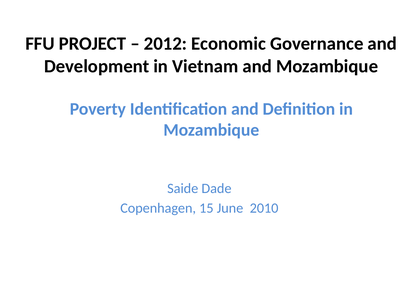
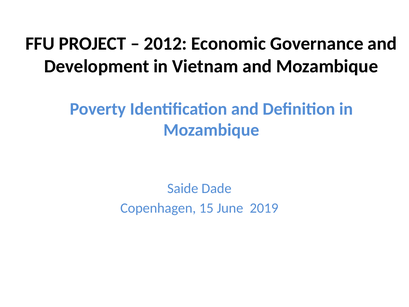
2010: 2010 -> 2019
